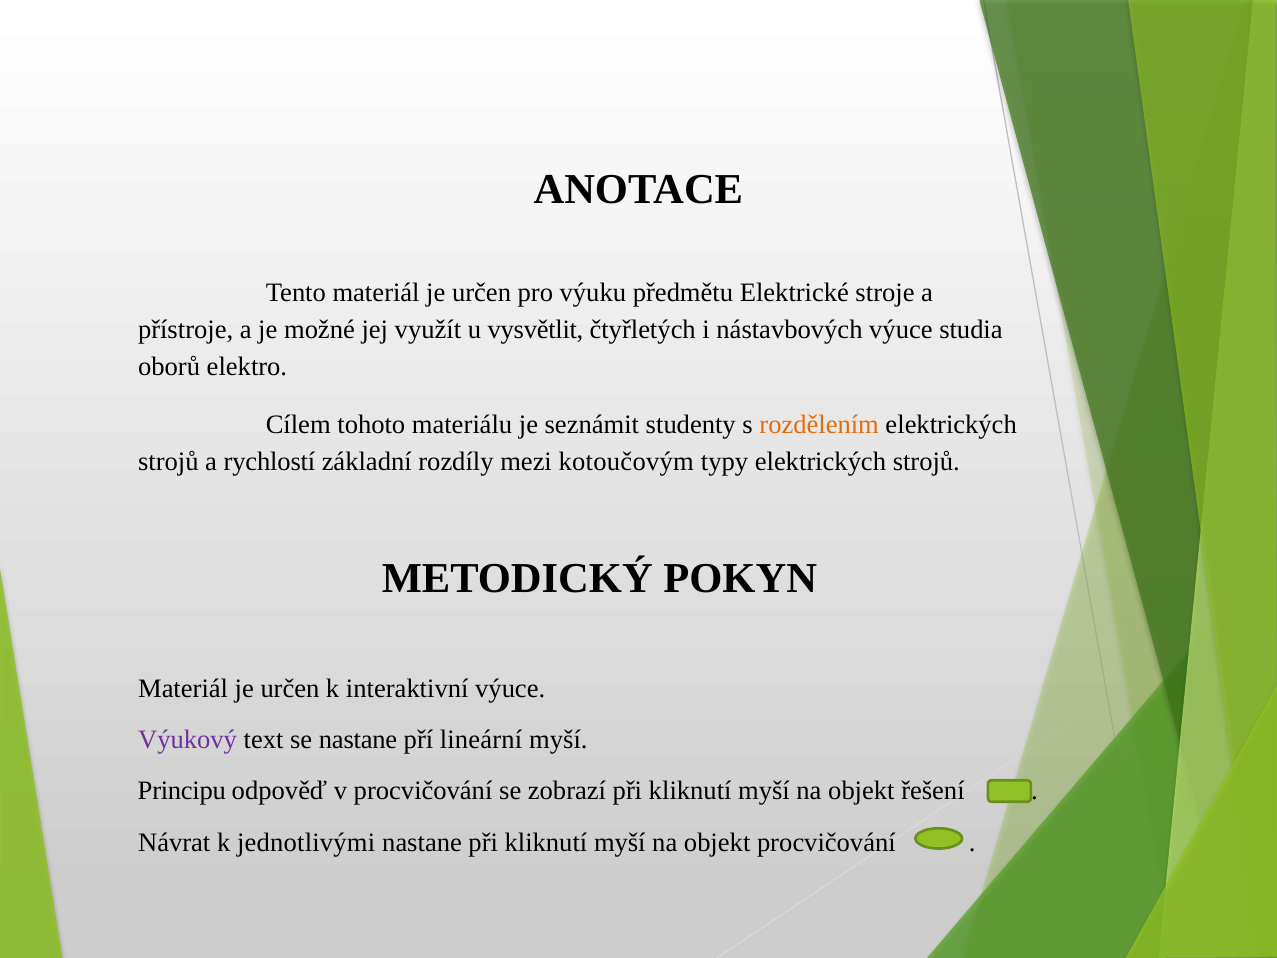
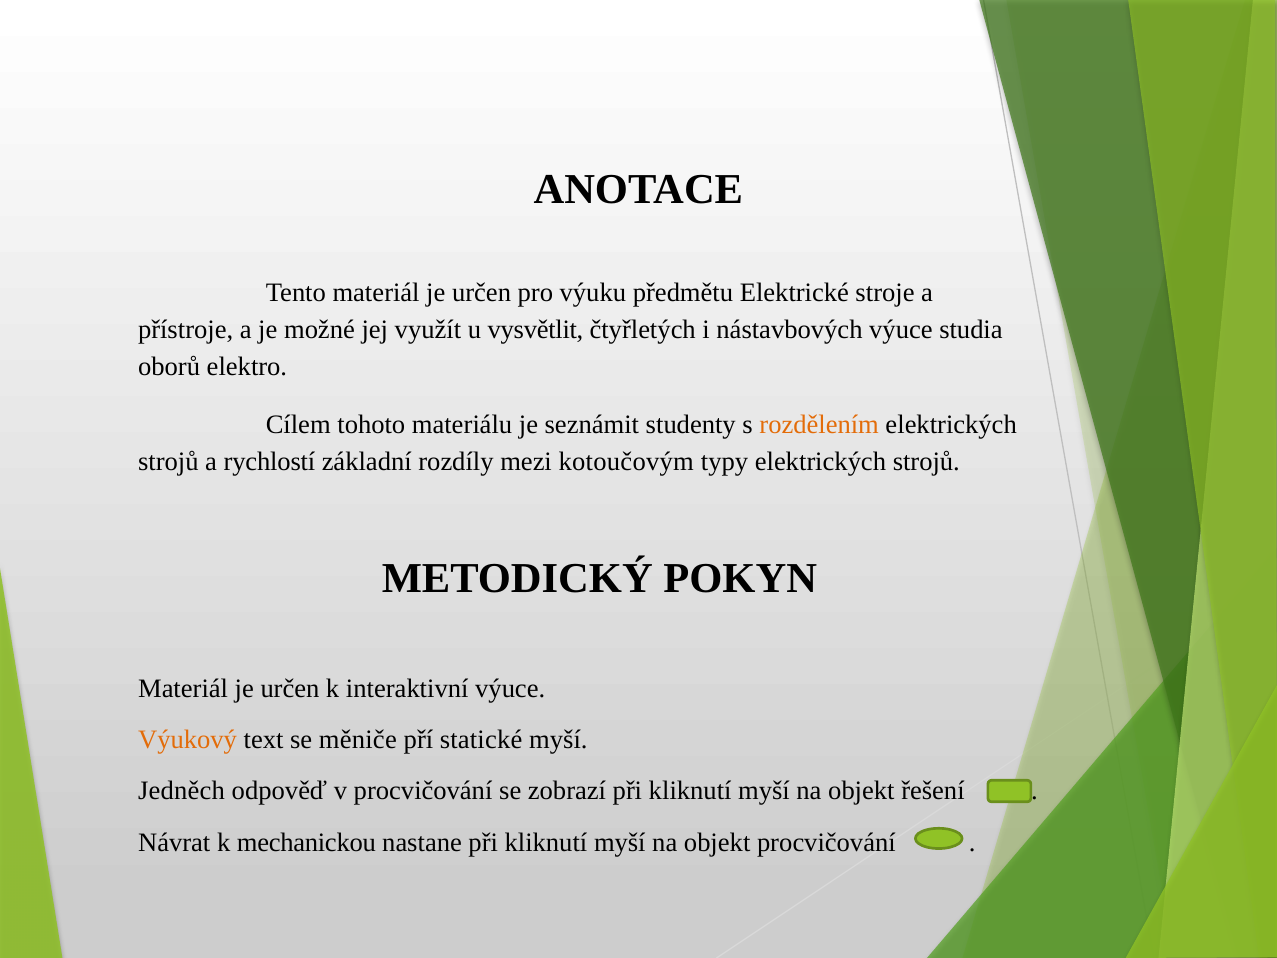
Výukový colour: purple -> orange
se nastane: nastane -> měniče
lineární: lineární -> statické
Principu: Principu -> Jedněch
jednotlivými: jednotlivými -> mechanickou
